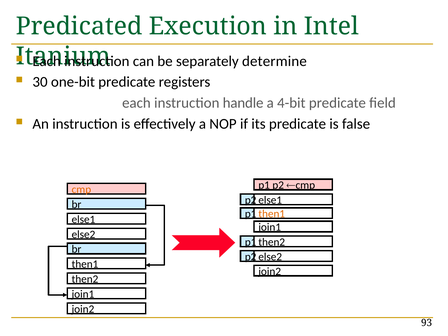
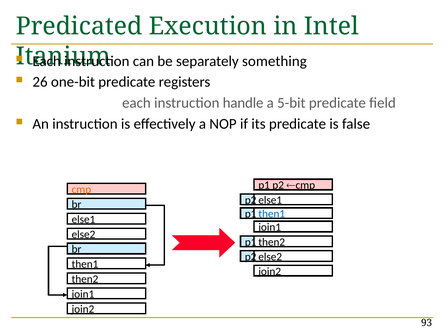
determine: determine -> something
30: 30 -> 26
4-bit: 4-bit -> 5-bit
then1 at (272, 214) colour: orange -> blue
